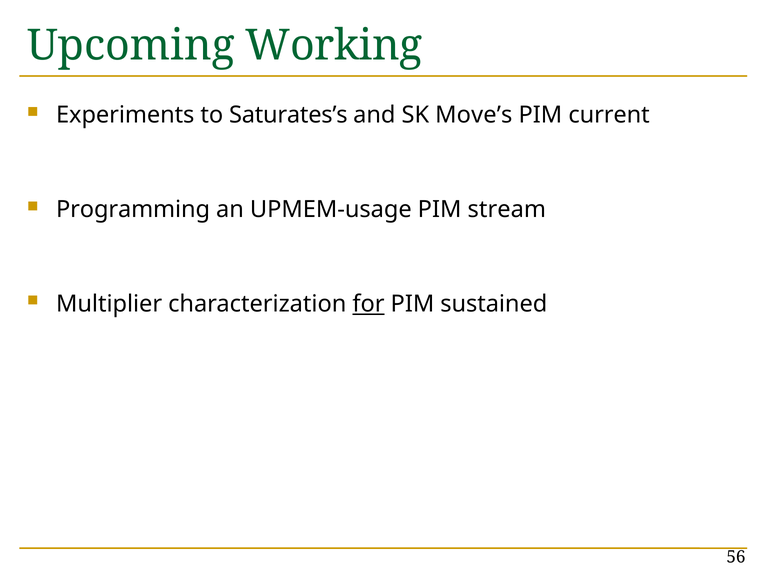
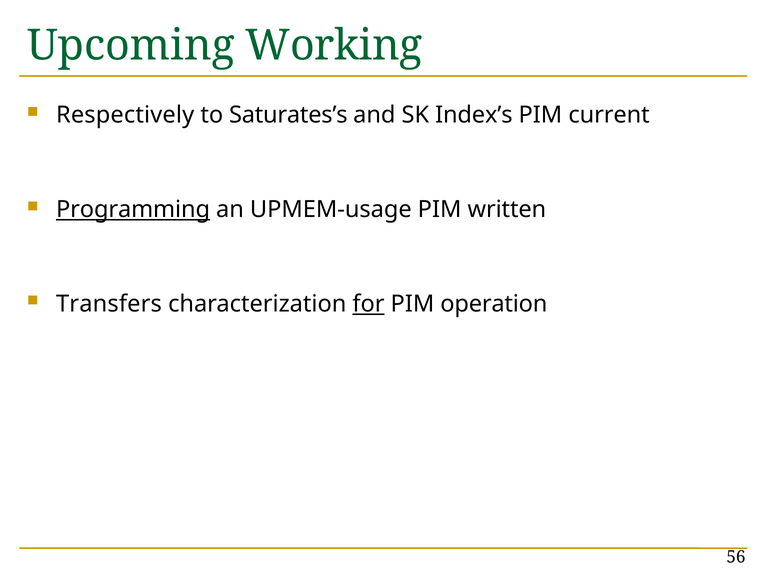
Experiments: Experiments -> Respectively
Move’s: Move’s -> Index’s
Programming underline: none -> present
stream: stream -> written
Multiplier: Multiplier -> Transfers
sustained: sustained -> operation
